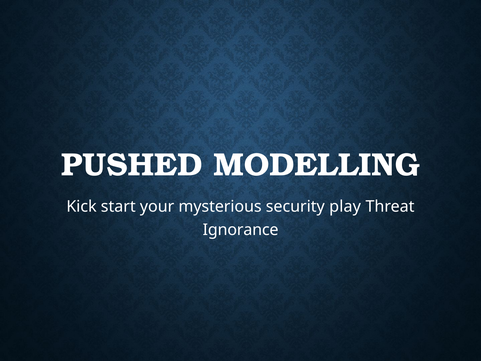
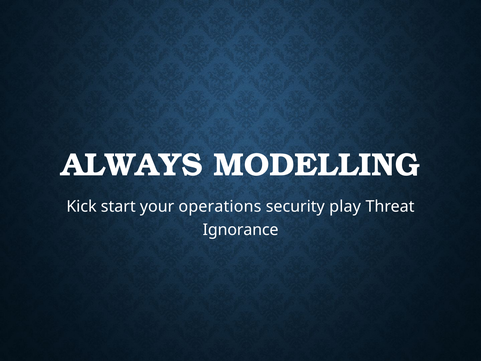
PUSHED: PUSHED -> ALWAYS
mysterious: mysterious -> operations
